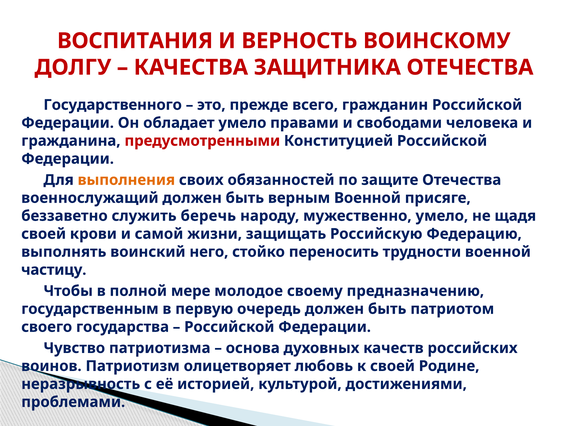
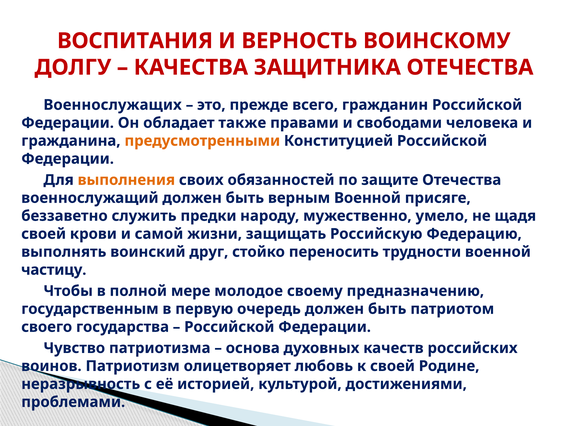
Государственного: Государственного -> Военнослужащих
обладает умело: умело -> также
предусмотренными colour: red -> orange
беречь: беречь -> предки
него: него -> друг
